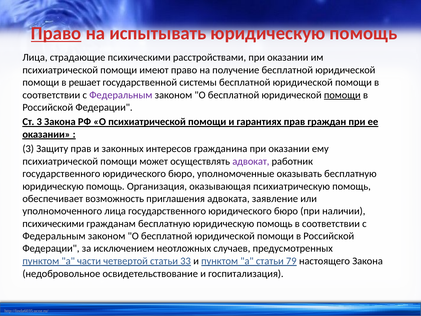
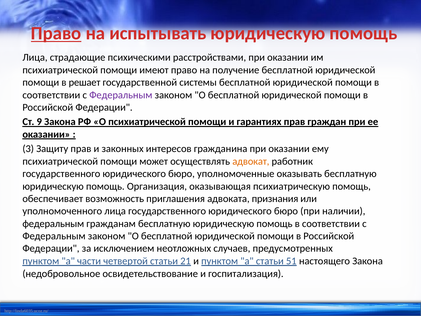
помощи at (342, 95) underline: present -> none
Ст 3: 3 -> 9
адвокат colour: purple -> orange
заявление: заявление -> признания
психическими at (53, 223): психическими -> федеральным
33: 33 -> 21
79: 79 -> 51
